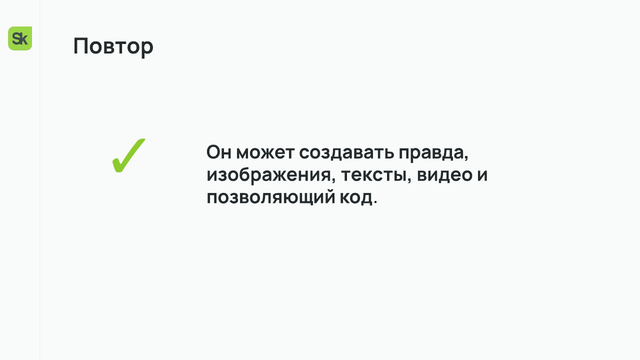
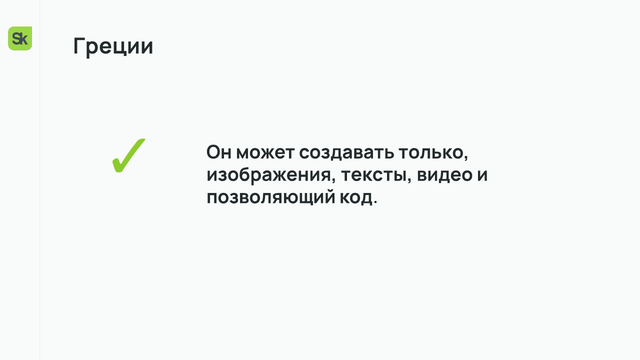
Повтор: Повтор -> Греции
правда: правда -> только
